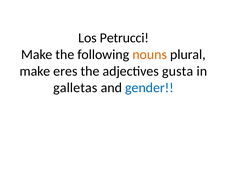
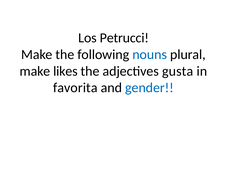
nouns colour: orange -> blue
eres: eres -> likes
galletas: galletas -> favorita
